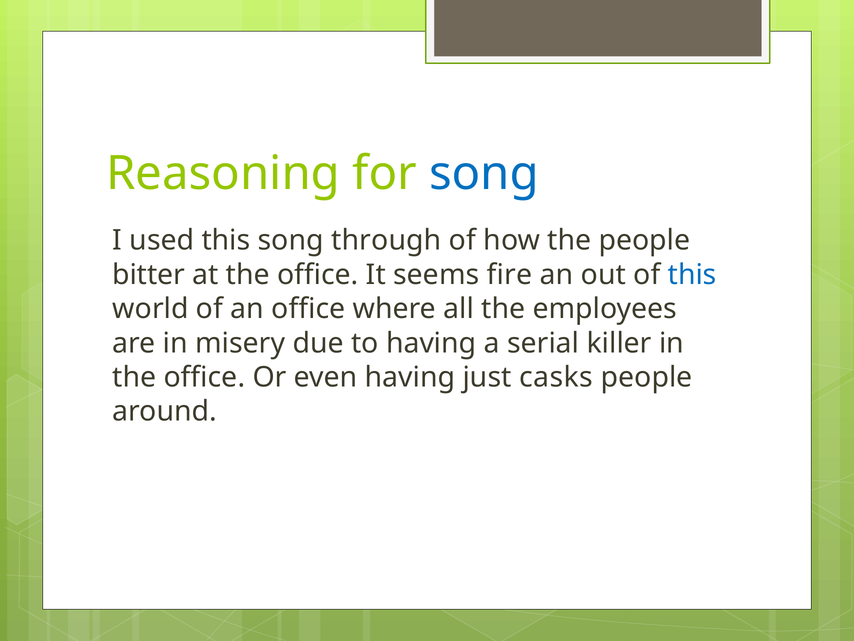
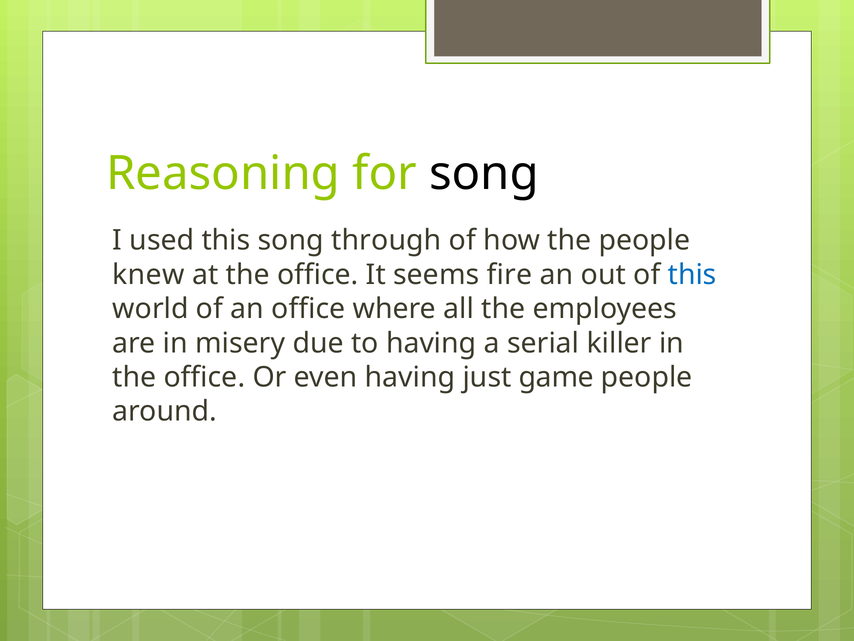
song at (484, 173) colour: blue -> black
bitter: bitter -> knew
casks: casks -> game
